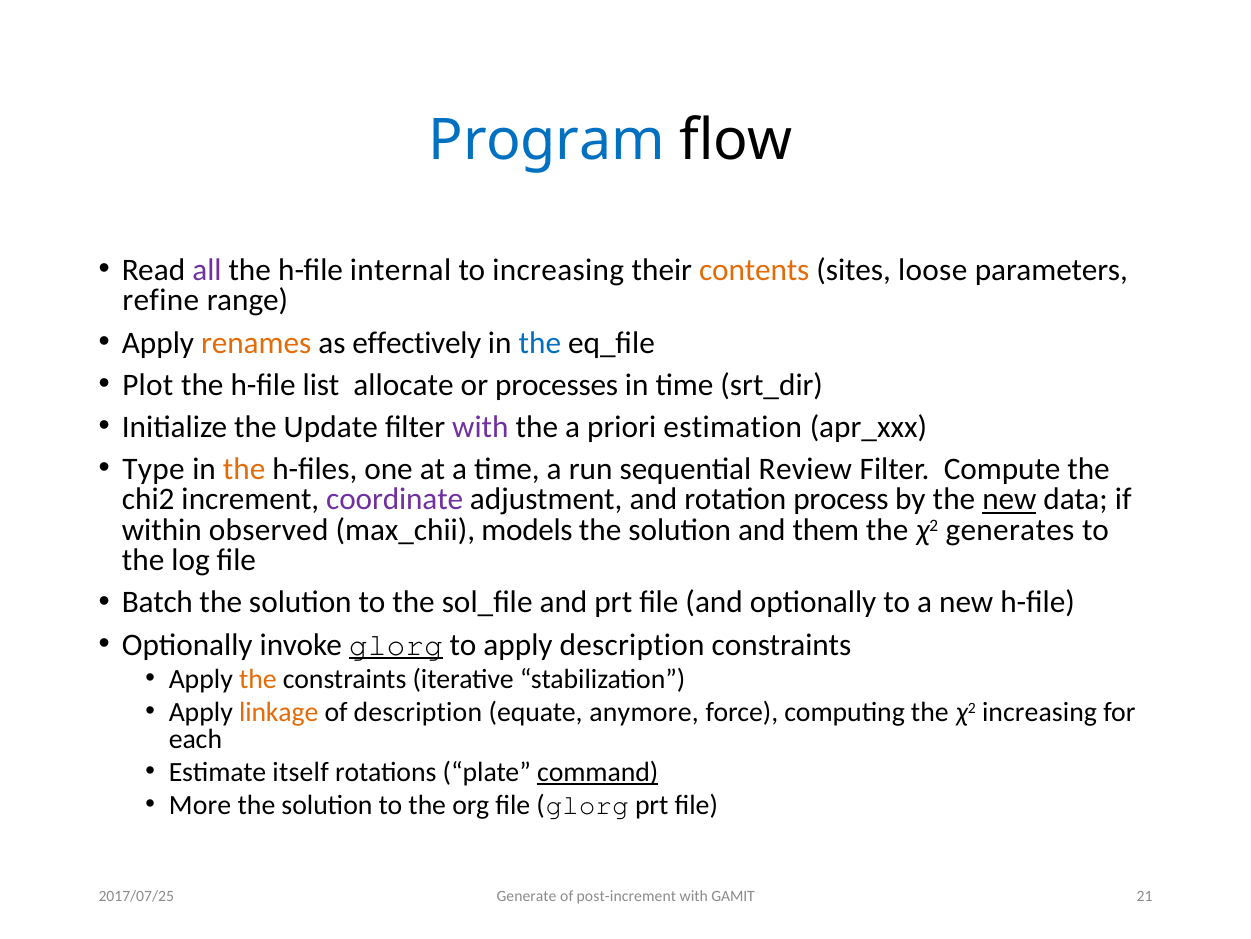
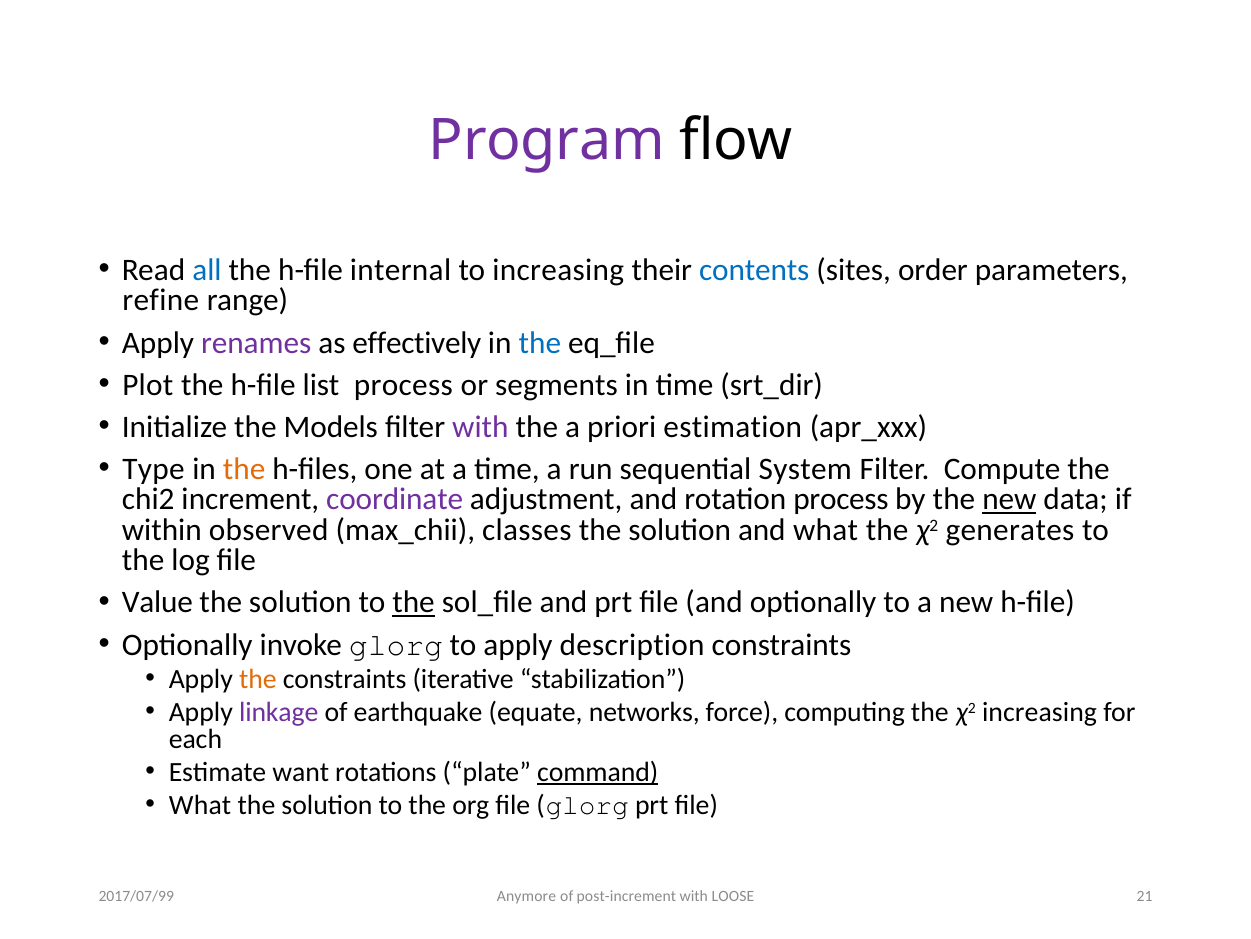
Program colour: blue -> purple
all colour: purple -> blue
contents colour: orange -> blue
loose: loose -> order
renames colour: orange -> purple
list allocate: allocate -> process
processes: processes -> segments
Update: Update -> Models
Review: Review -> System
models: models -> classes
and them: them -> what
Batch: Batch -> Value
the at (414, 602) underline: none -> present
glorg at (396, 644) underline: present -> none
linkage colour: orange -> purple
of description: description -> earthquake
anymore: anymore -> networks
itself: itself -> want
More at (200, 804): More -> What
Generate: Generate -> Anymore
GAMIT: GAMIT -> LOOSE
2017/07/25: 2017/07/25 -> 2017/07/99
